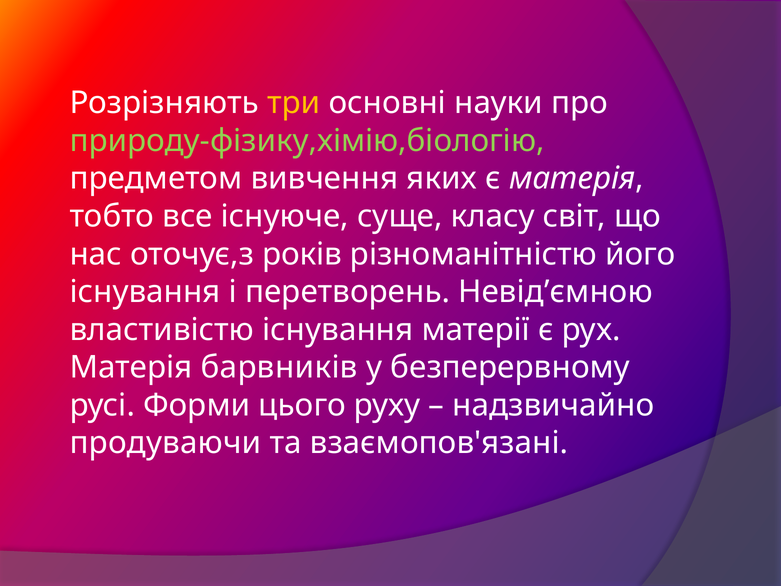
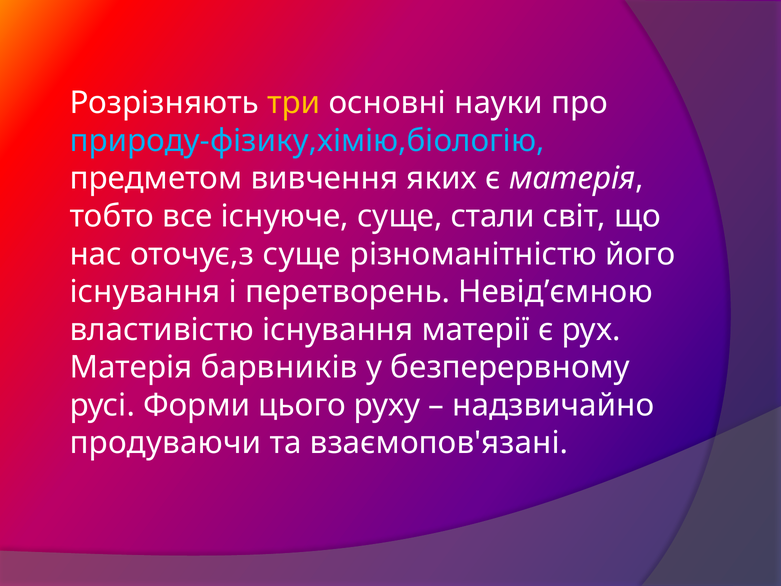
природу-фізику,хімію,біологію colour: light green -> light blue
класу: класу -> стали
оточує,з років: років -> суще
